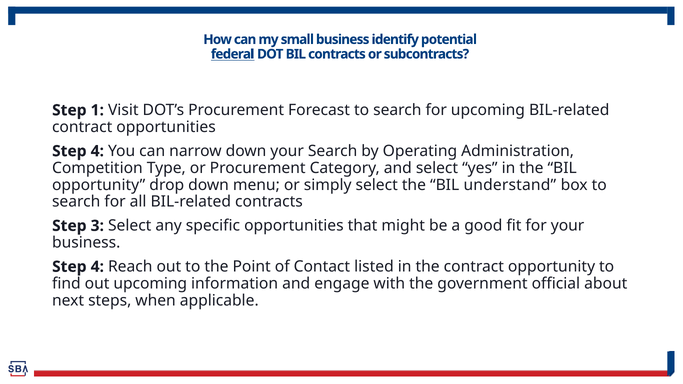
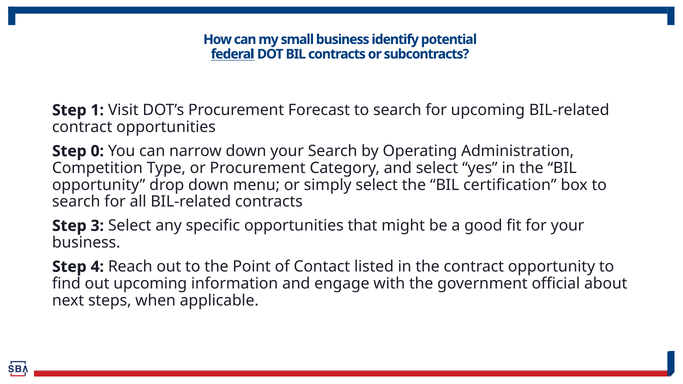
4 at (97, 151): 4 -> 0
understand: understand -> certification
